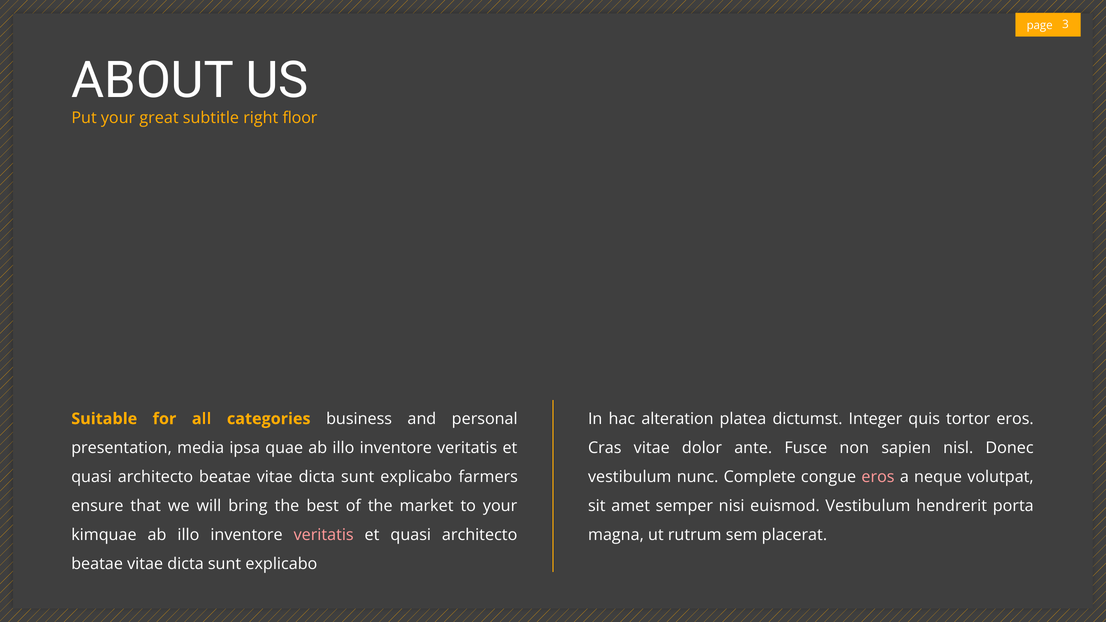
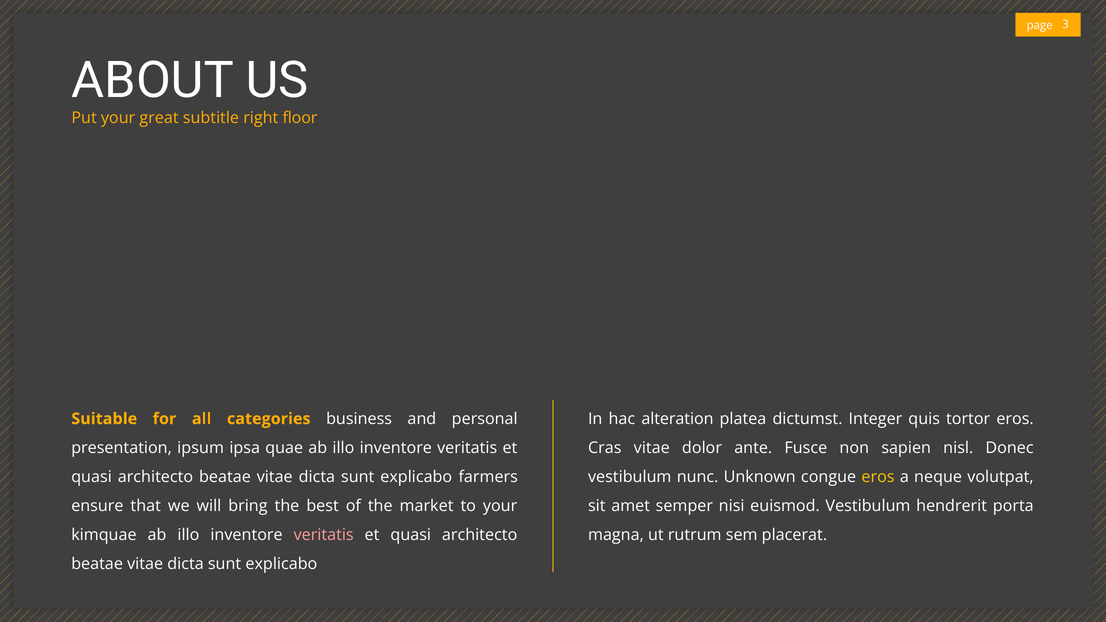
media: media -> ipsum
Complete: Complete -> Unknown
eros at (878, 477) colour: pink -> yellow
